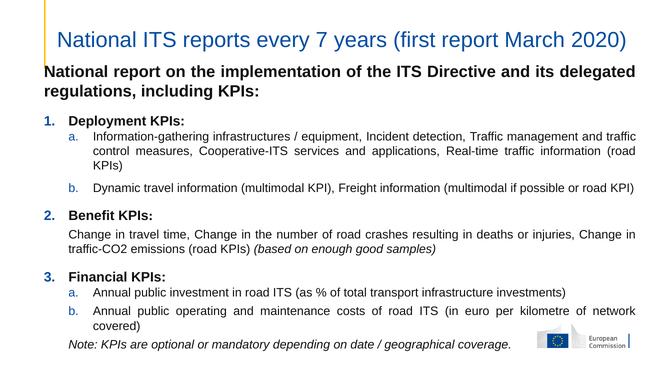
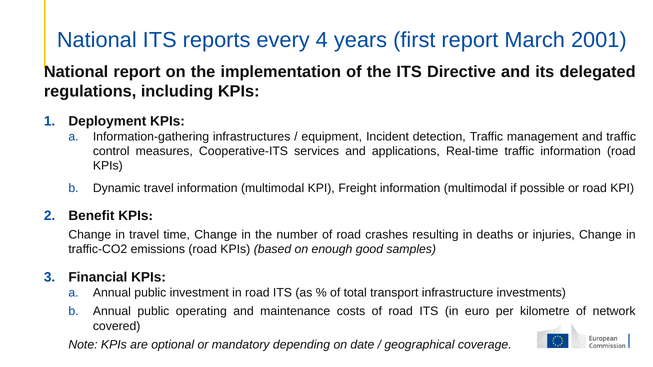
7: 7 -> 4
2020: 2020 -> 2001
